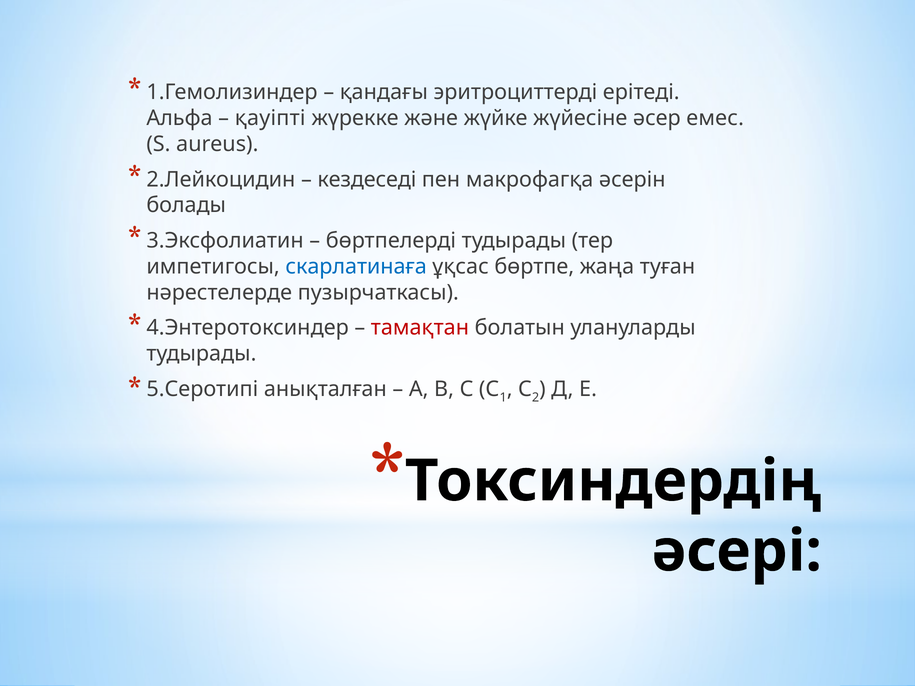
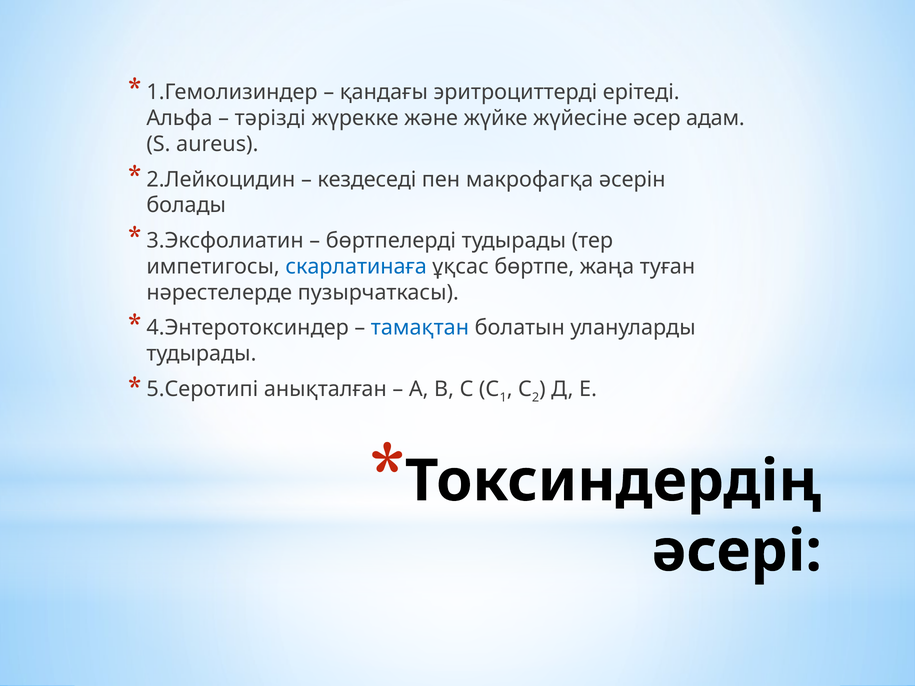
қауіпті: қауіпті -> тәрізді
емес: емес -> адам
тамақтан colour: red -> blue
